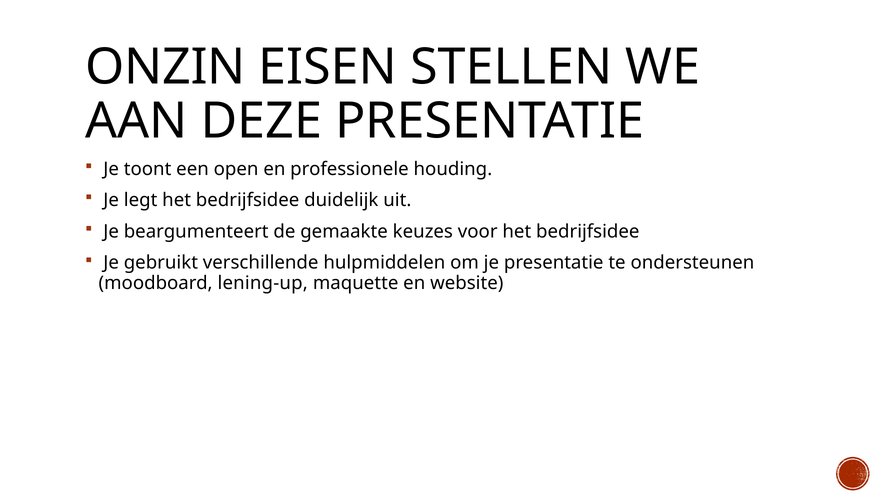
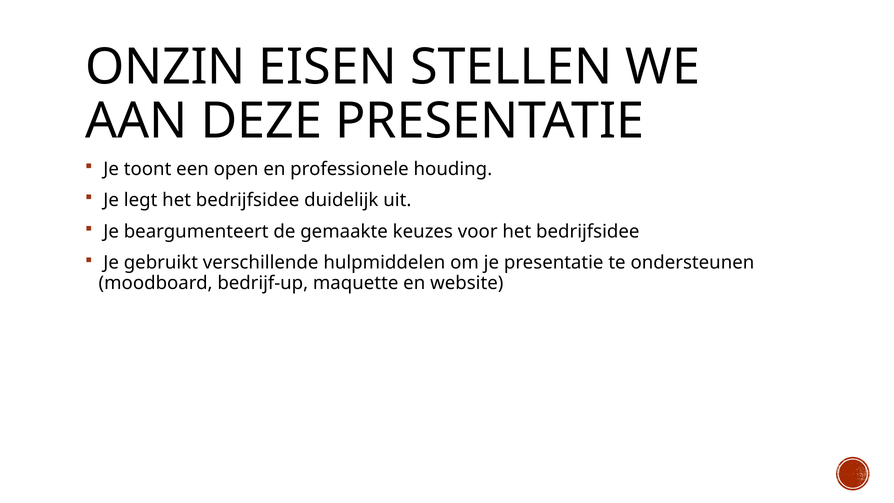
lening-up: lening-up -> bedrijf-up
